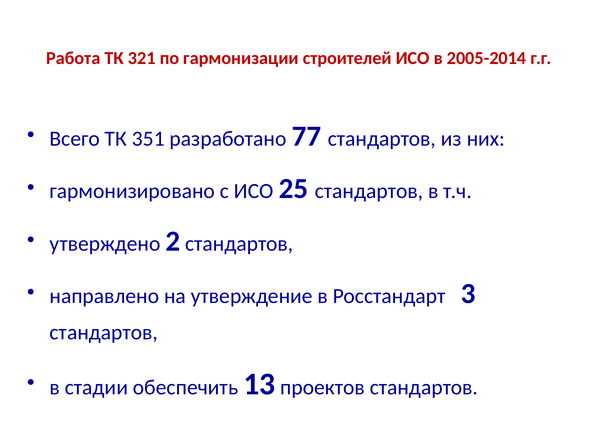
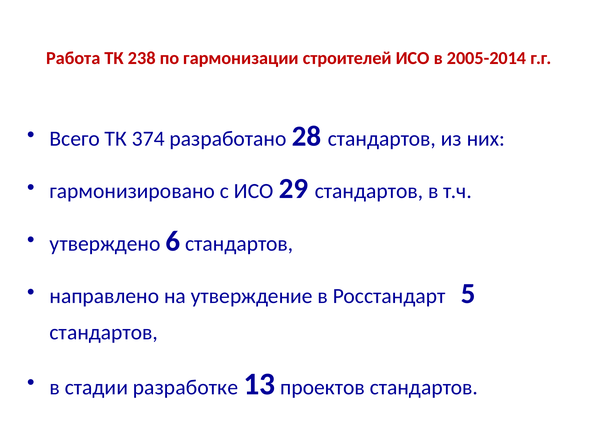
321: 321 -> 238
351: 351 -> 374
77: 77 -> 28
25: 25 -> 29
2: 2 -> 6
3: 3 -> 5
обеспечить: обеспечить -> разработке
